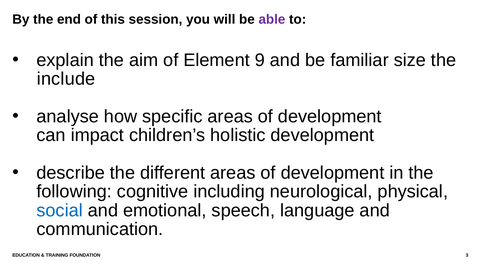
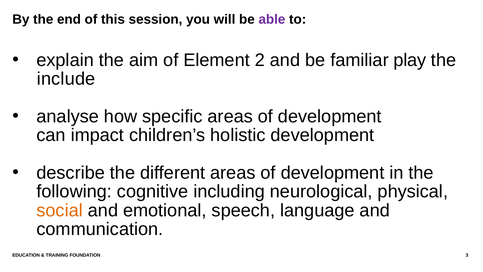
9: 9 -> 2
size: size -> play
social colour: blue -> orange
